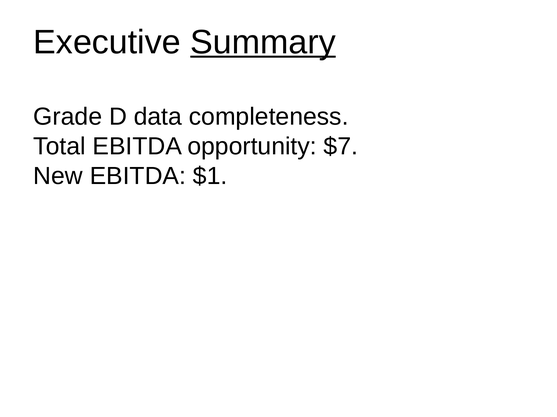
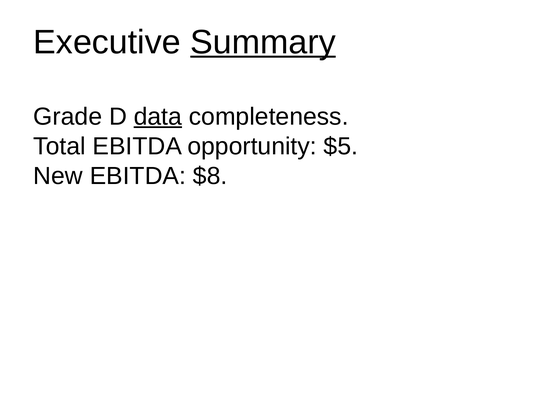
data underline: none -> present
$7: $7 -> $5
$1: $1 -> $8
